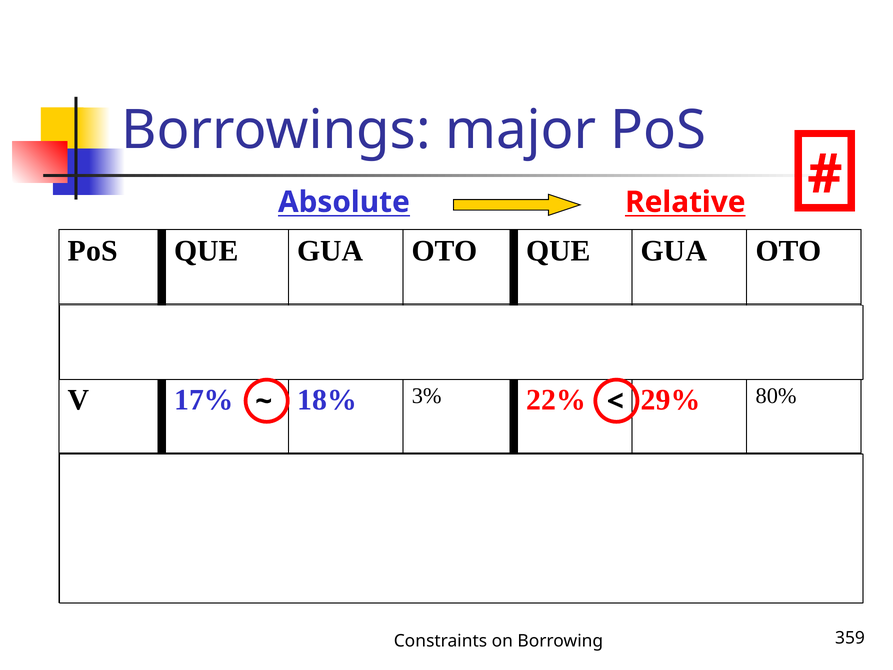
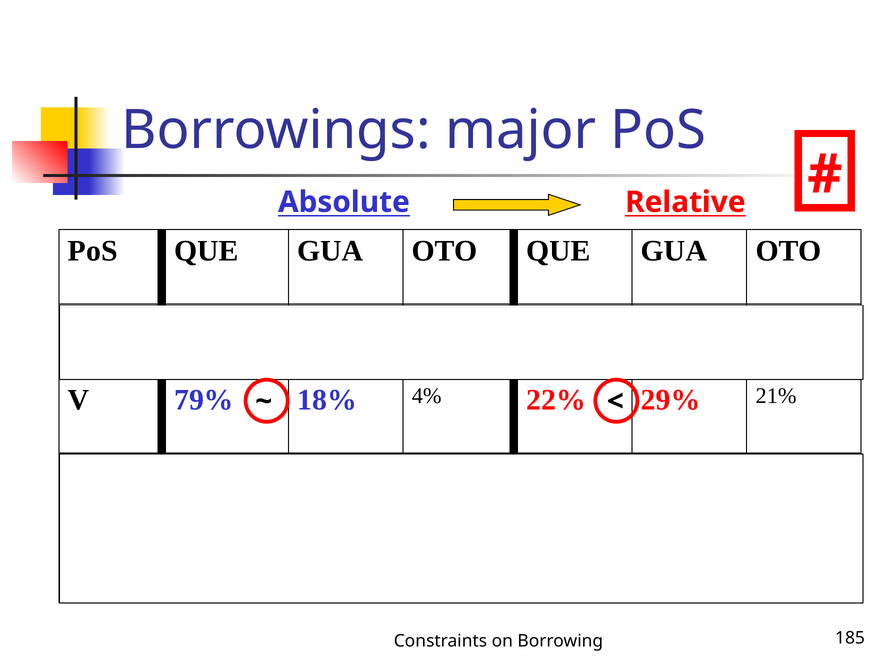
17%: 17% -> 79%
18% 3%: 3% -> 4%
80%: 80% -> 21%
359: 359 -> 185
